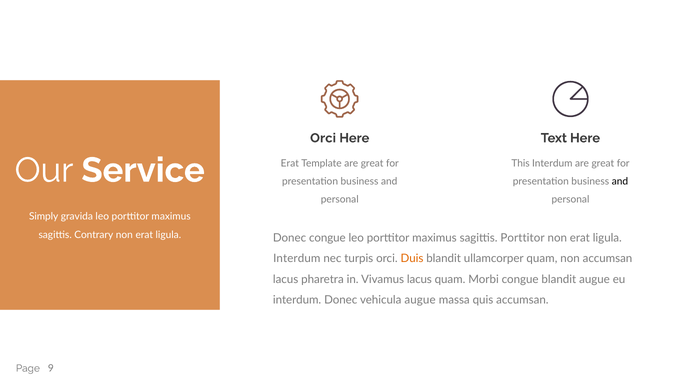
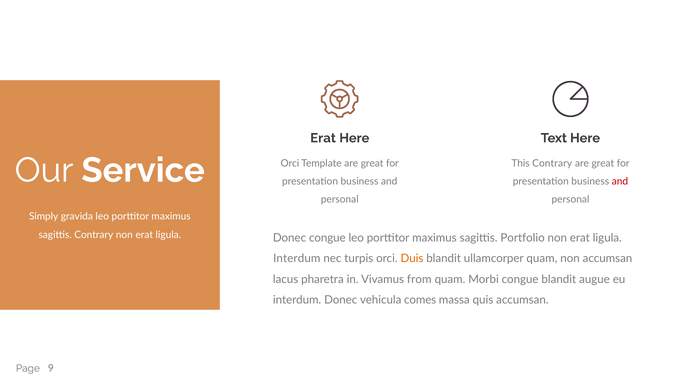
Orci at (323, 138): Orci -> Erat
Erat at (290, 163): Erat -> Orci
This Interdum: Interdum -> Contrary
and at (620, 181) colour: black -> red
sagittis Porttitor: Porttitor -> Portfolio
Vivamus lacus: lacus -> from
vehicula augue: augue -> comes
